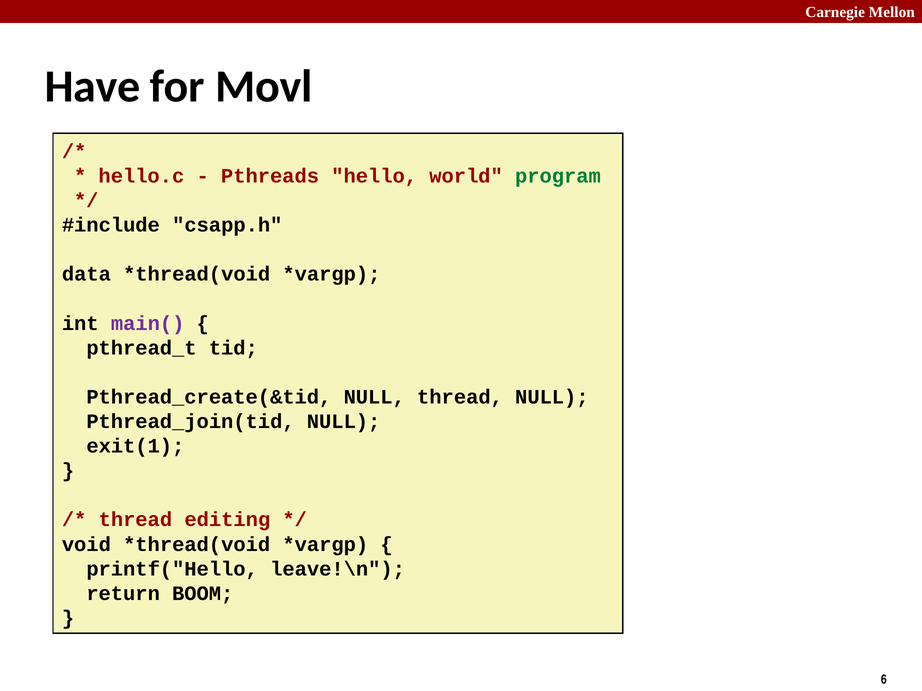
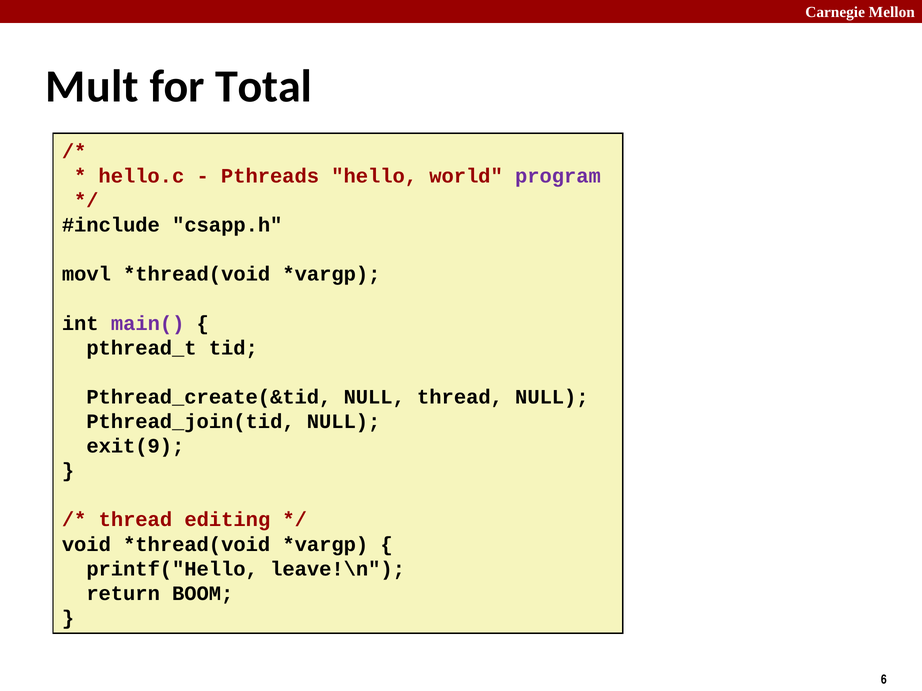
Have: Have -> Mult
Movl: Movl -> Total
program colour: green -> purple
data: data -> movl
exit(1: exit(1 -> exit(9
